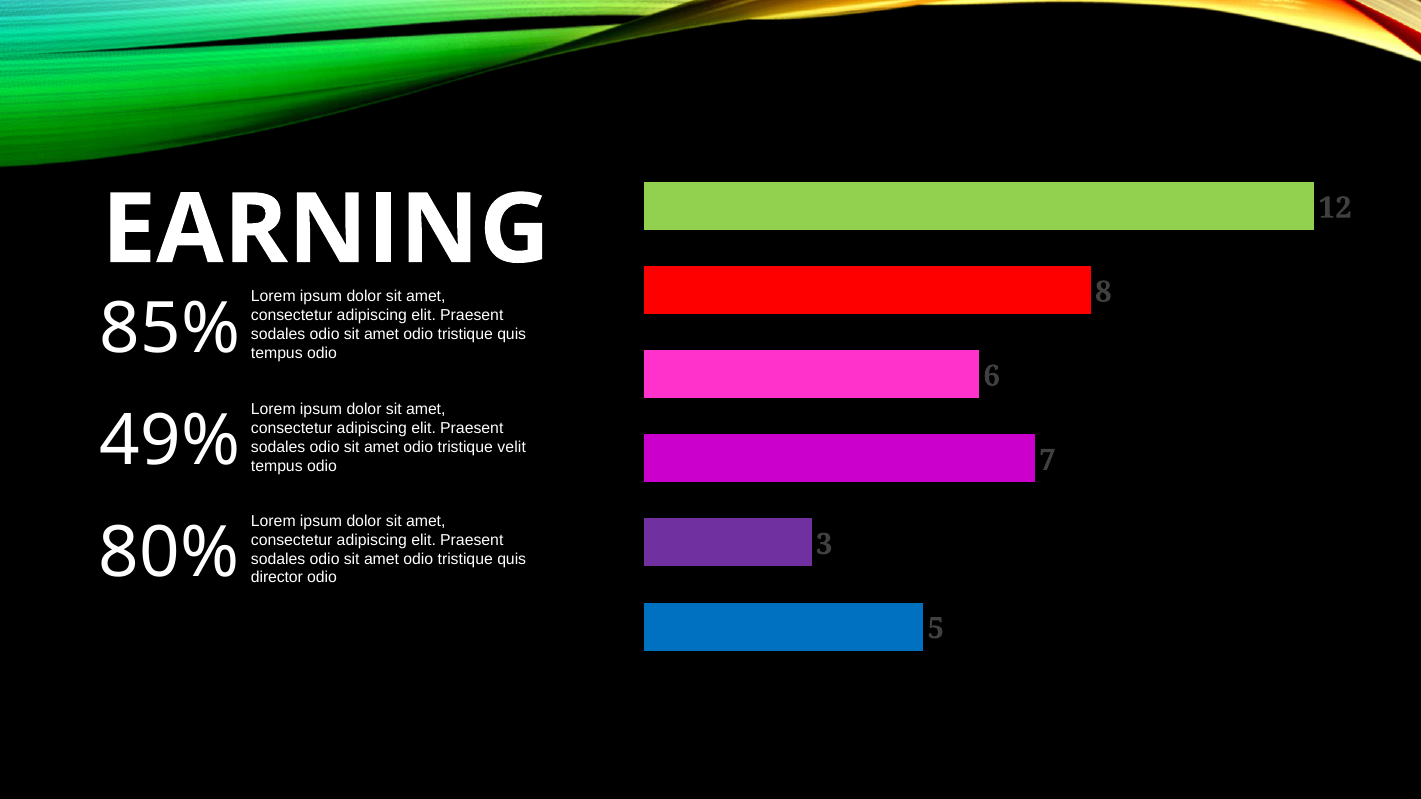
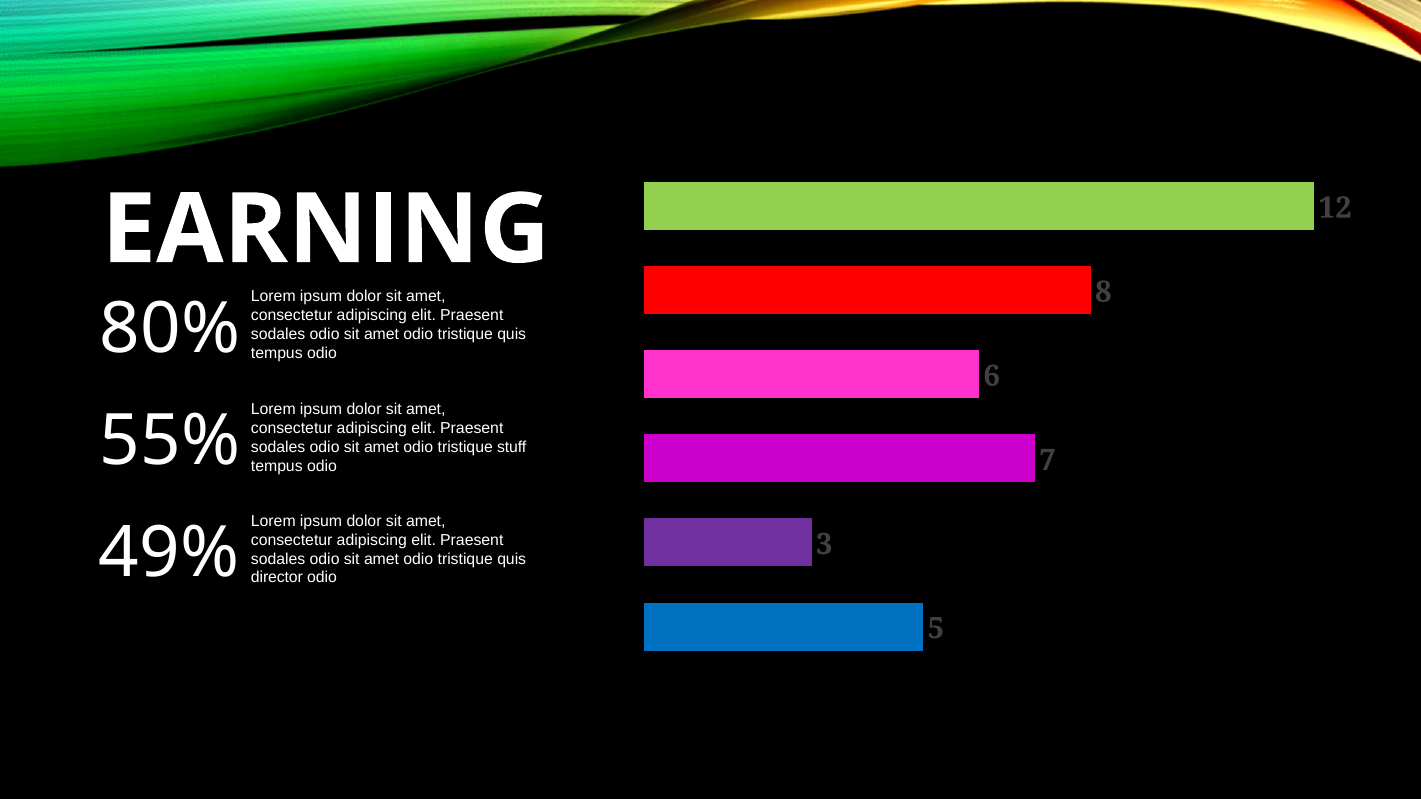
85%: 85% -> 80%
49%: 49% -> 55%
velit: velit -> stuff
80%: 80% -> 49%
